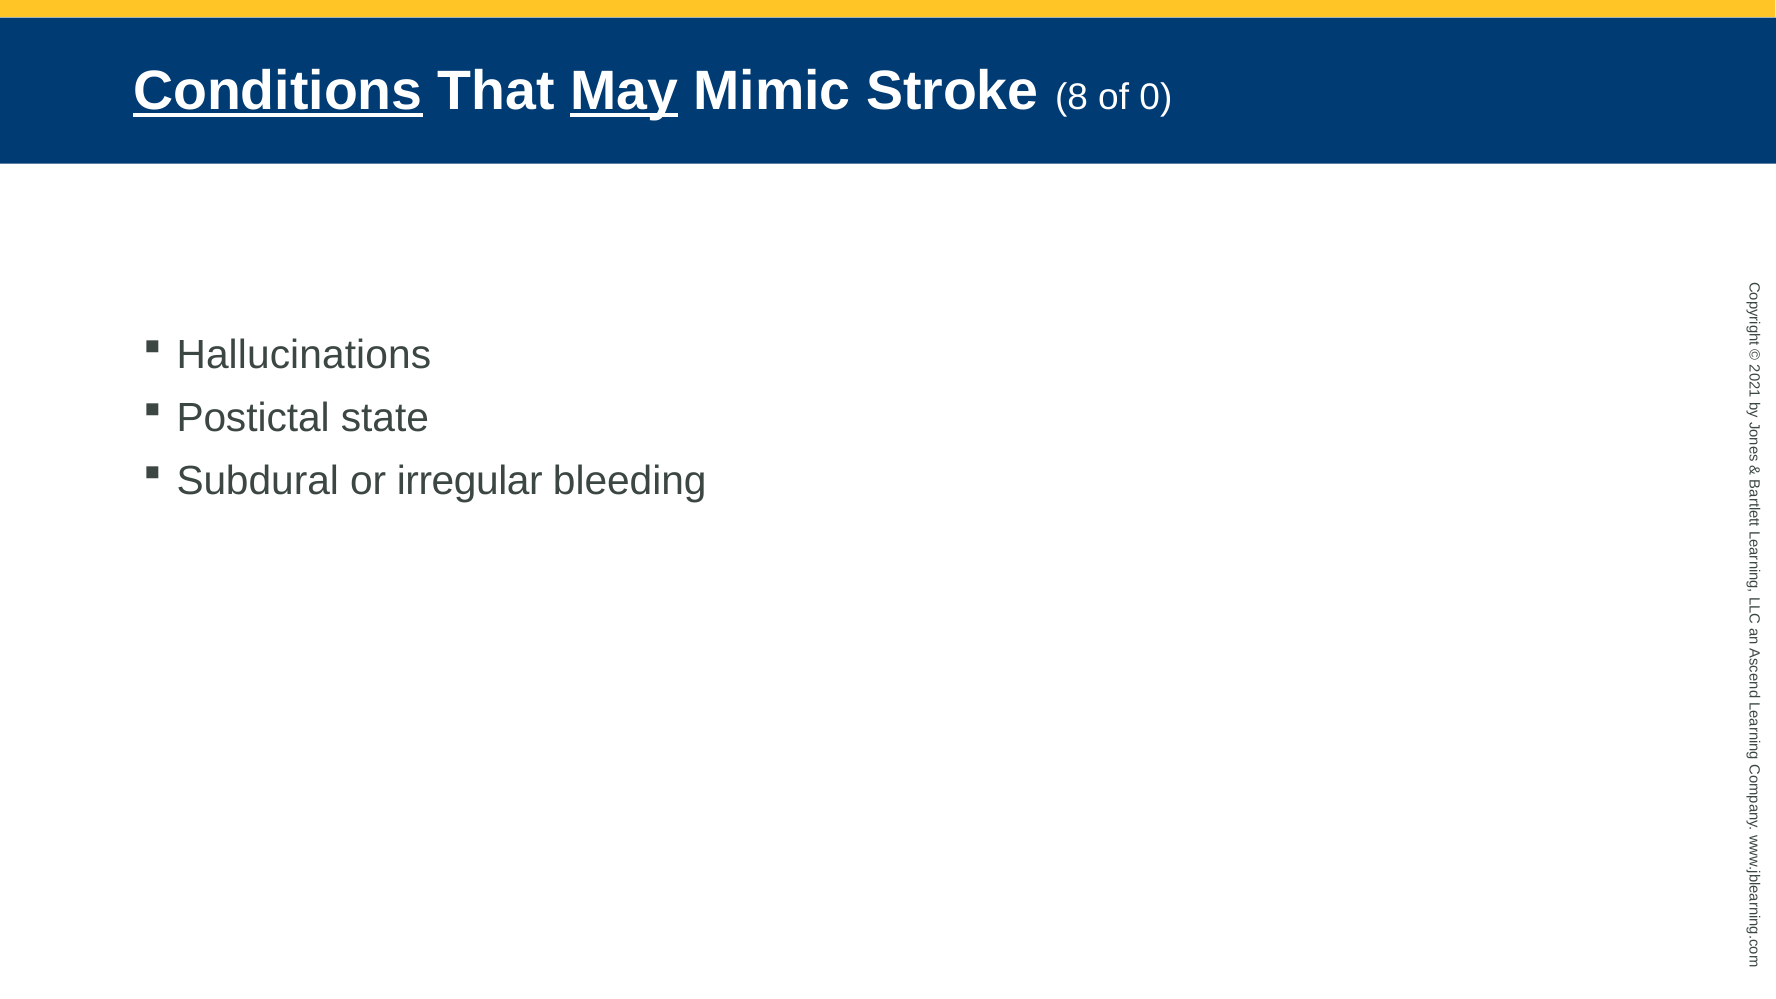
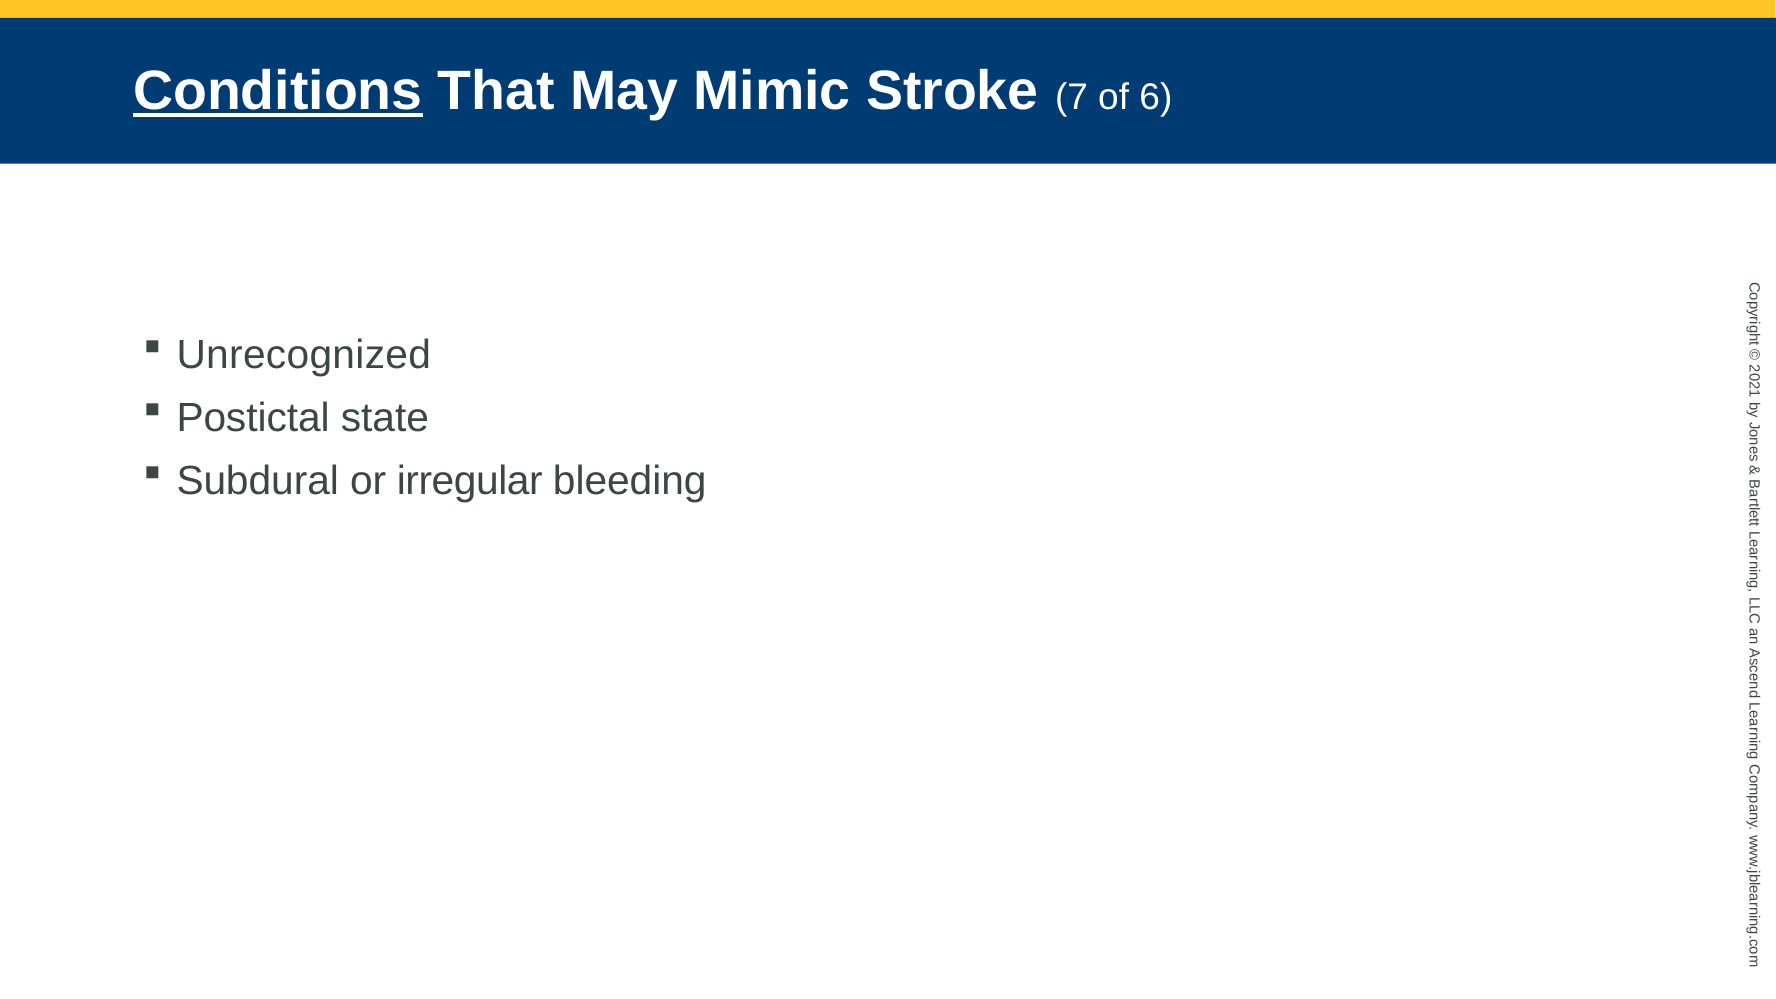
May underline: present -> none
8: 8 -> 7
of 0: 0 -> 6
Hallucinations: Hallucinations -> Unrecognized
